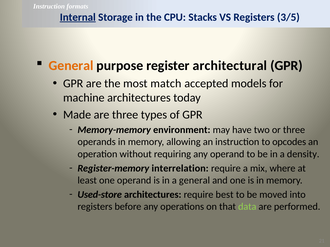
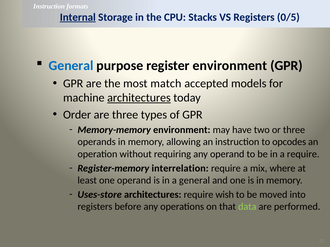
3/5: 3/5 -> 0/5
General at (71, 66) colour: orange -> blue
register architectural: architectural -> environment
architectures at (139, 98) underline: none -> present
Made: Made -> Order
a density: density -> require
Used-store: Used-store -> Uses-store
best: best -> wish
